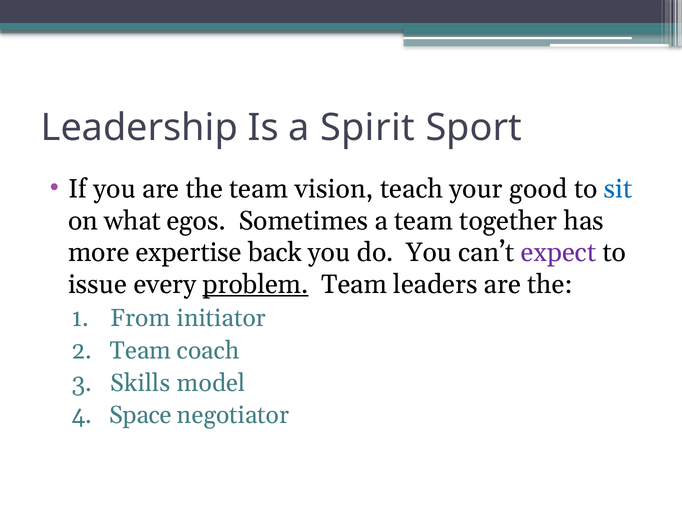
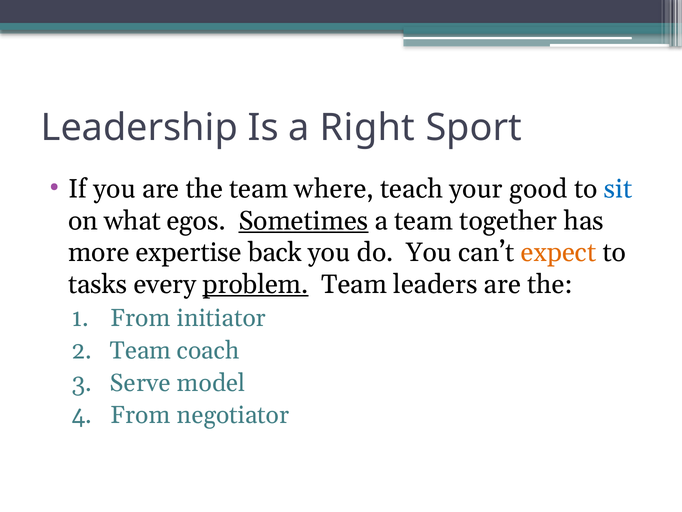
Spirit: Spirit -> Right
vision: vision -> where
Sometimes underline: none -> present
expect colour: purple -> orange
issue: issue -> tasks
Skills: Skills -> Serve
Space at (141, 415): Space -> From
